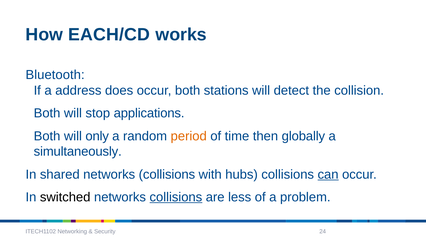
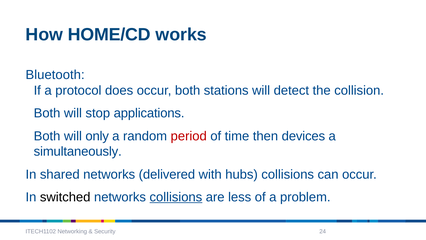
EACH/CD: EACH/CD -> HOME/CD
address: address -> protocol
period colour: orange -> red
globally: globally -> devices
shared networks collisions: collisions -> delivered
can underline: present -> none
